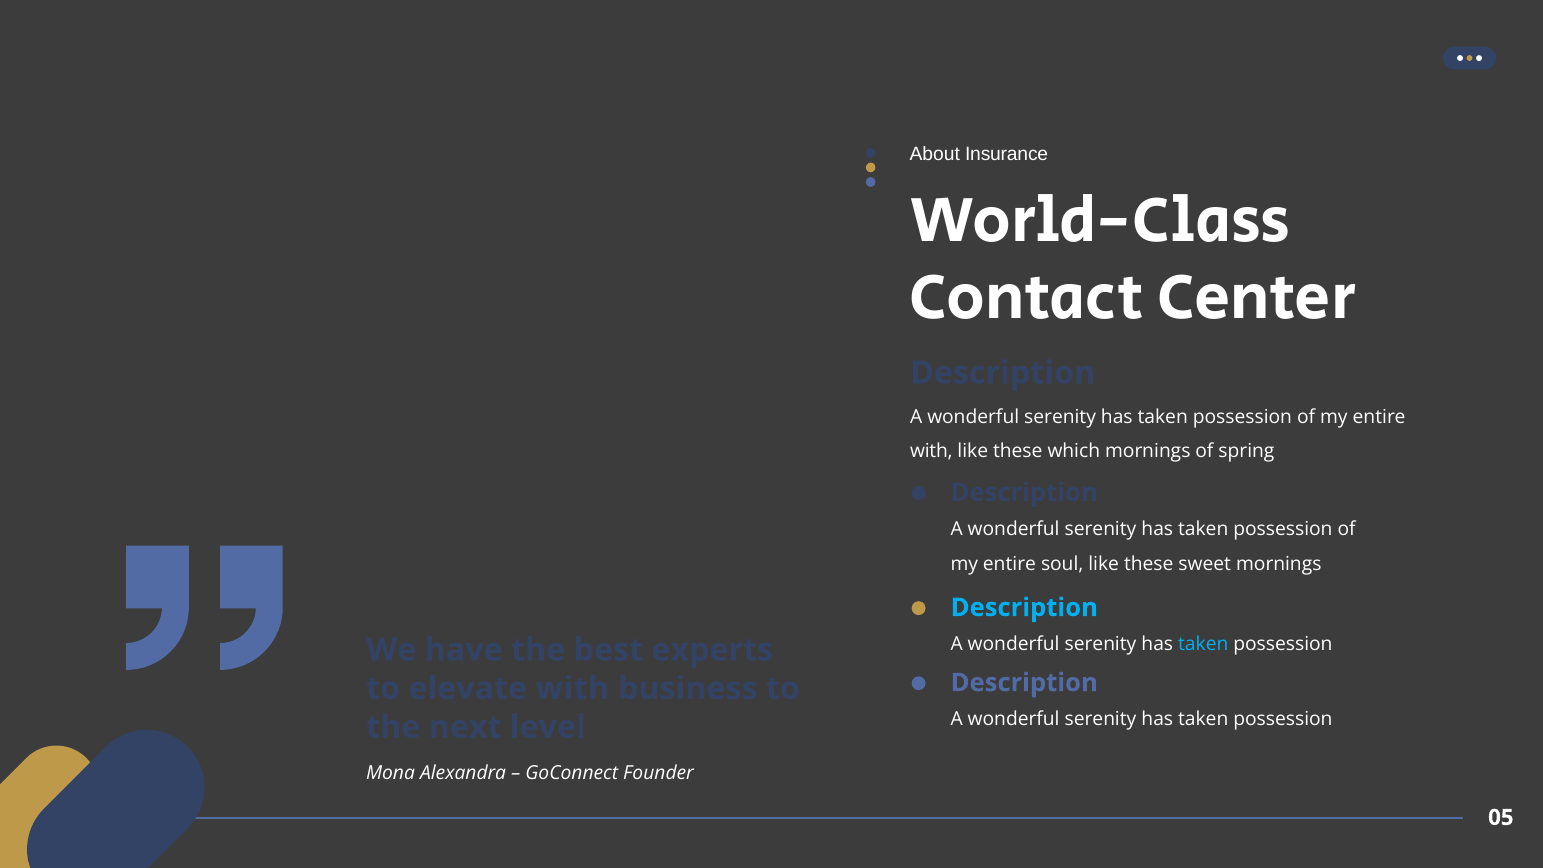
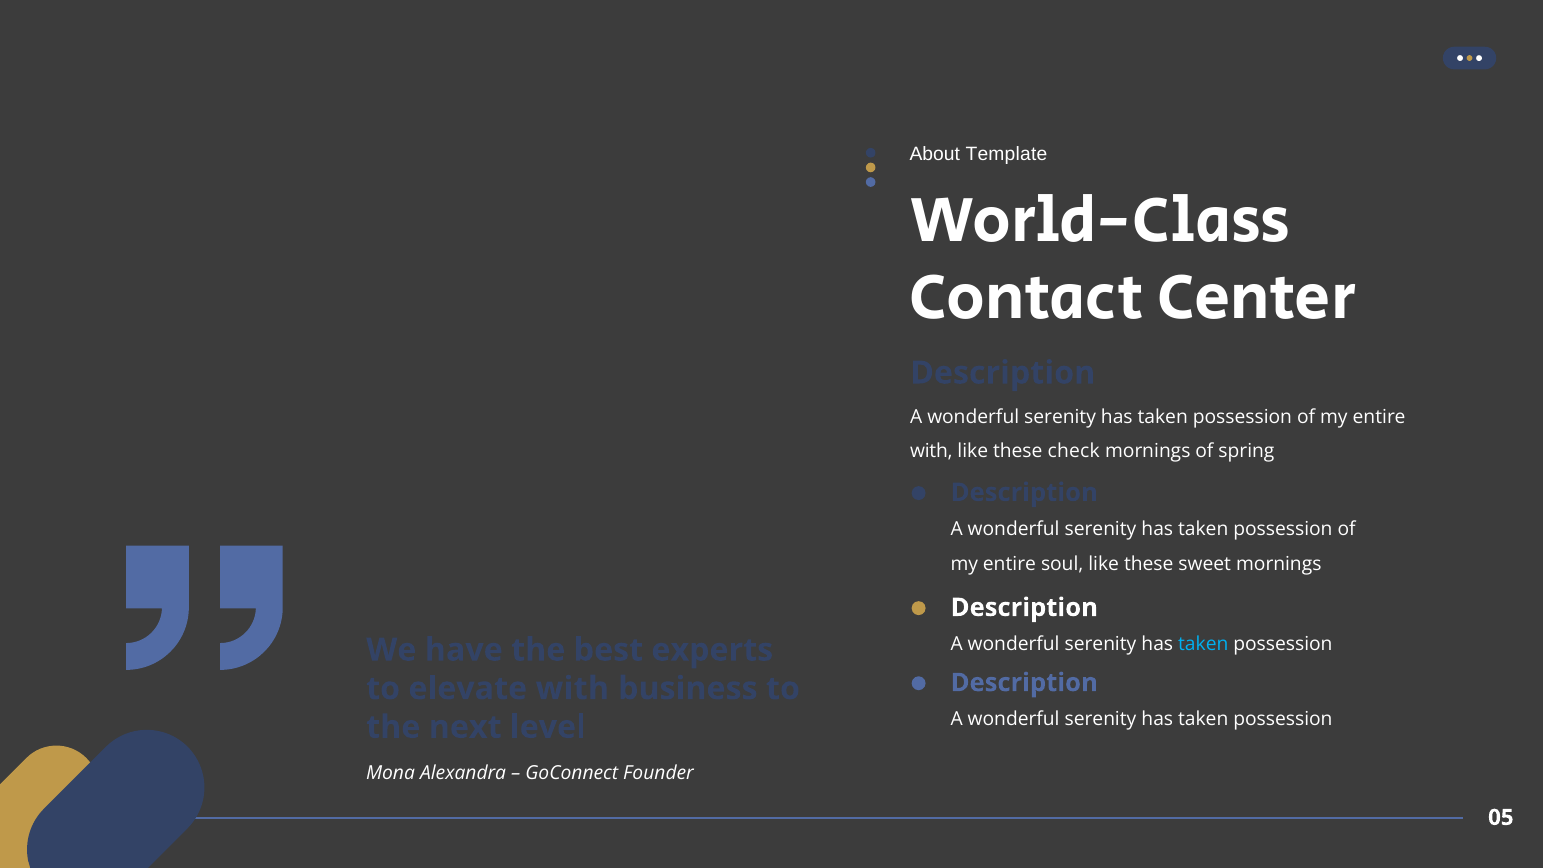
Insurance: Insurance -> Template
which: which -> check
Description at (1024, 607) colour: light blue -> white
